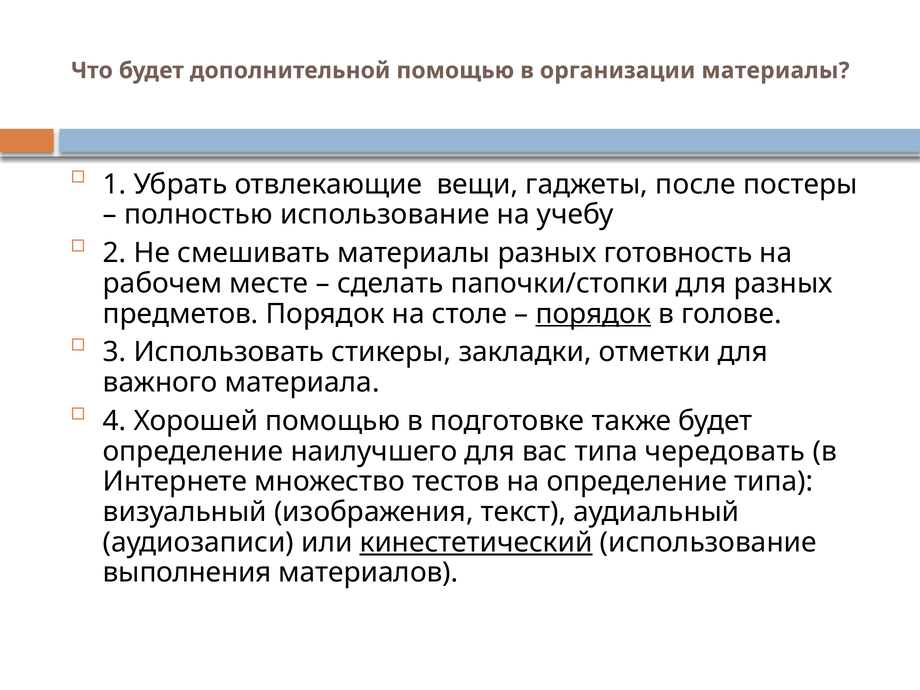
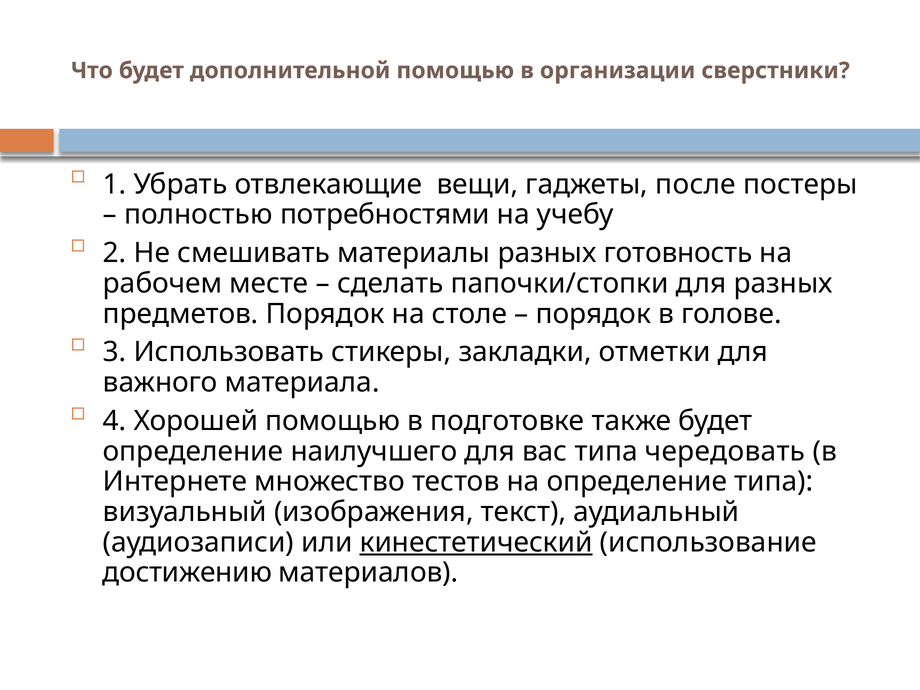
организации материалы: материалы -> сверстники
полностью использование: использование -> потребностями
порядок at (593, 314) underline: present -> none
выполнения: выполнения -> достижению
